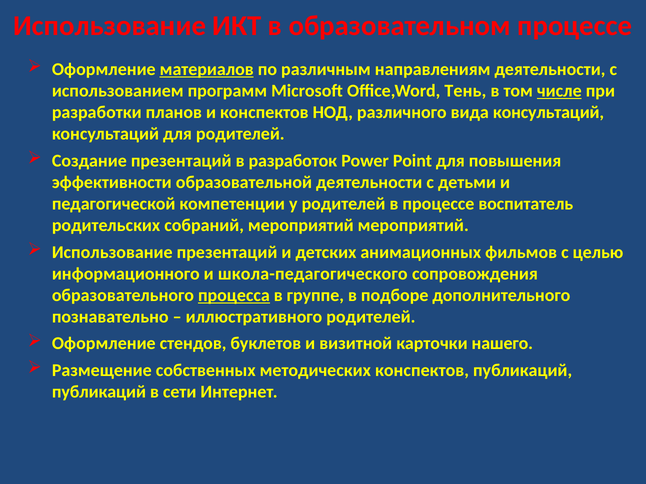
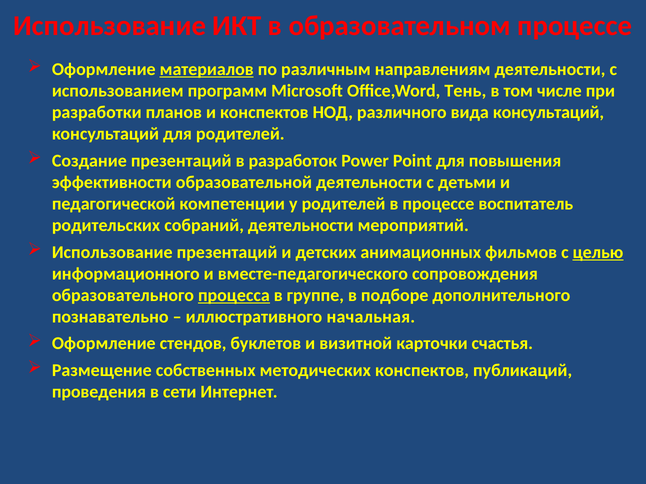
числе underline: present -> none
собраний мероприятий: мероприятий -> деятельности
целью underline: none -> present
школа-педагогического: школа-педагогического -> вместе-педагогического
иллюстративного родителей: родителей -> начальная
нашего: нашего -> счастья
публикаций at (99, 392): публикаций -> проведения
